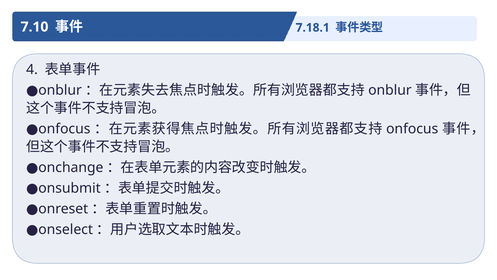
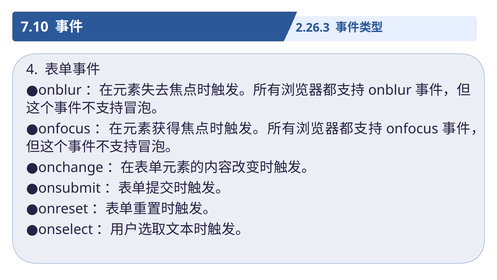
7.18.1: 7.18.1 -> 2.26.3
